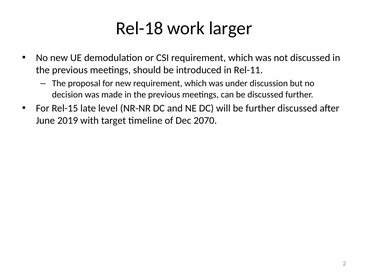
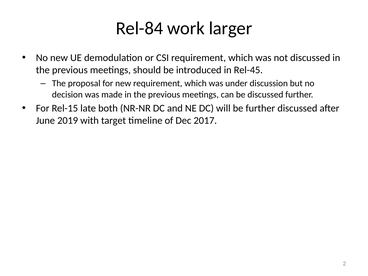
Rel-18: Rel-18 -> Rel-84
Rel-11: Rel-11 -> Rel-45
level: level -> both
2070: 2070 -> 2017
